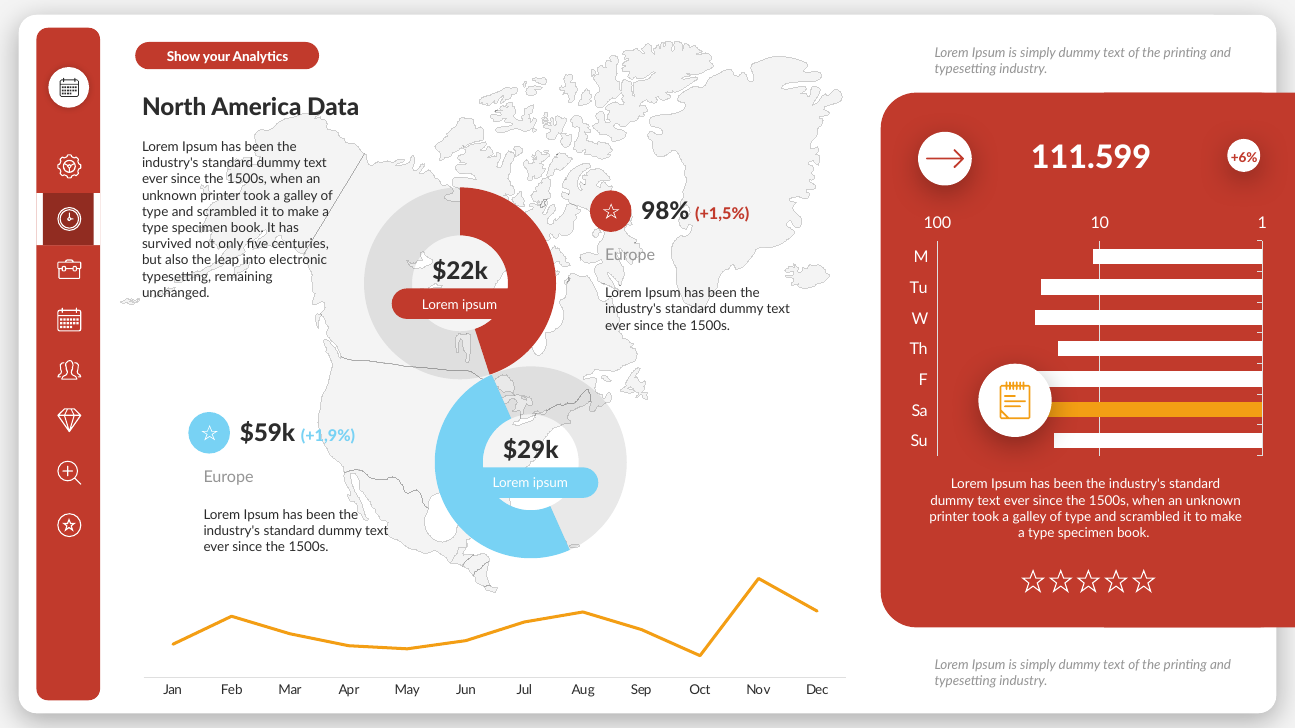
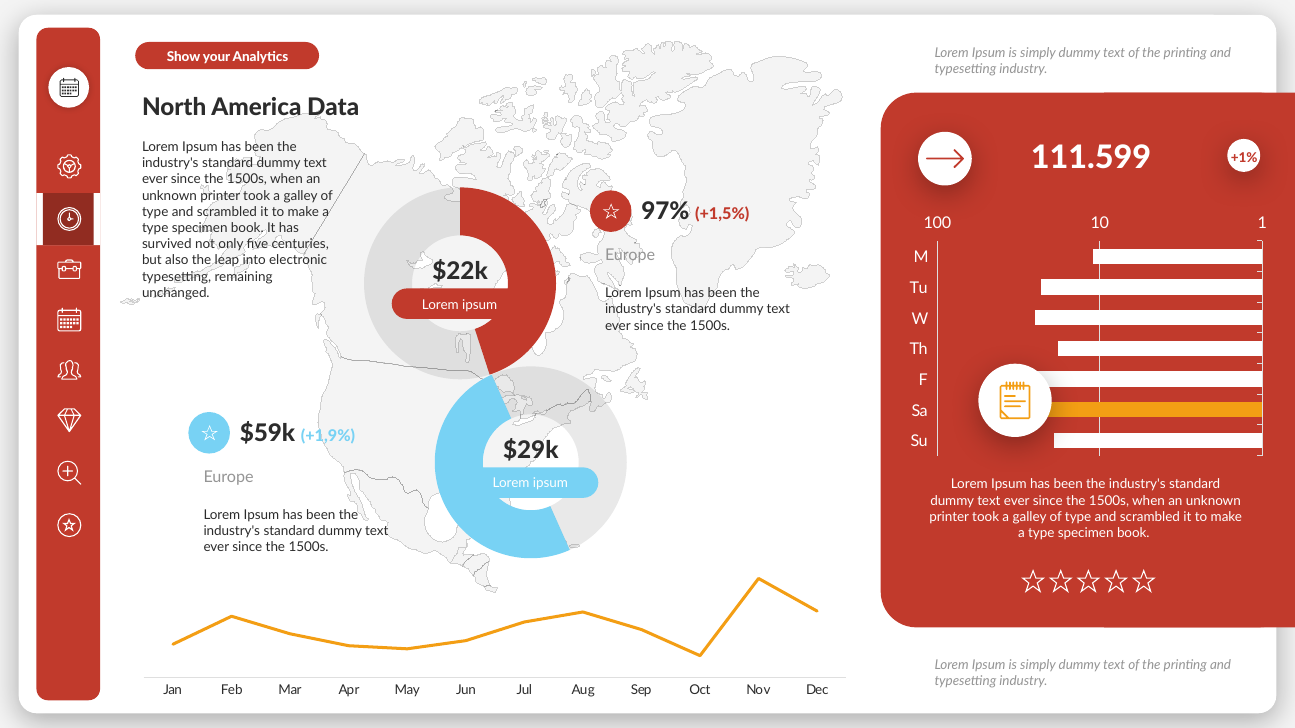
+6%: +6% -> +1%
98%: 98% -> 97%
